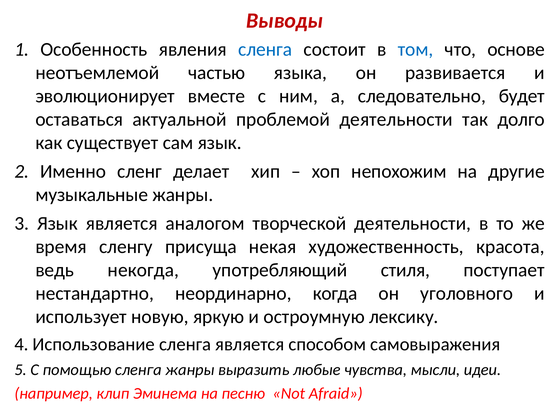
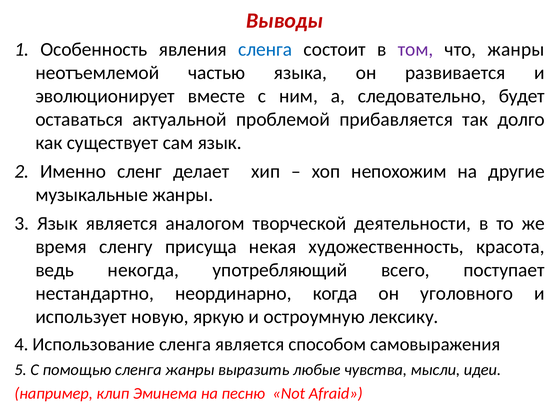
том colour: blue -> purple
что основе: основе -> жанры
проблемой деятельности: деятельности -> прибавляется
стиля: стиля -> всего
